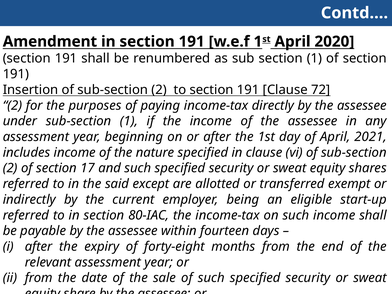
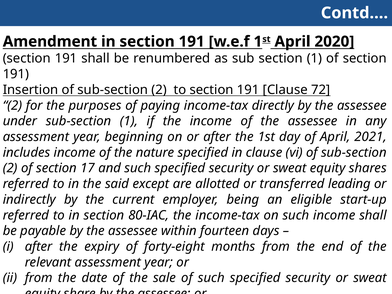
exempt: exempt -> leading
